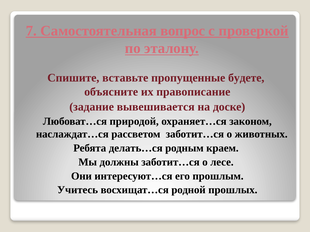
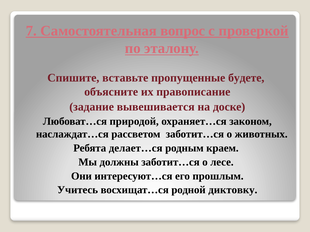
делать…ся: делать…ся -> делает…ся
прошлых: прошлых -> диктовку
